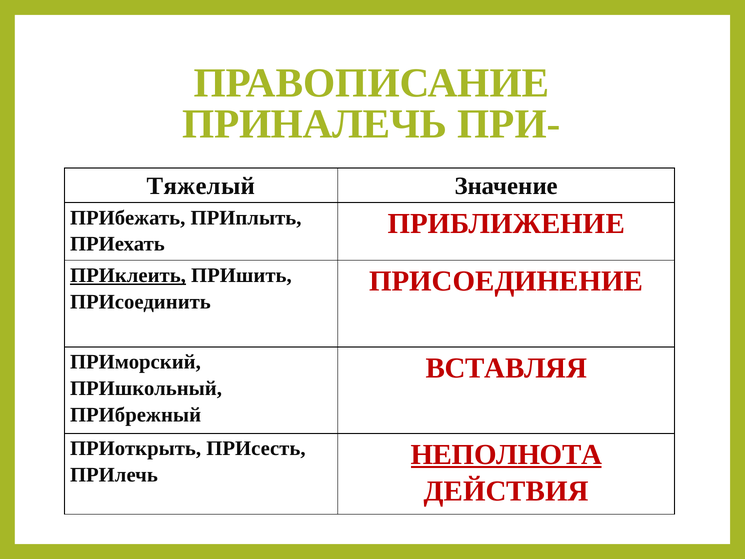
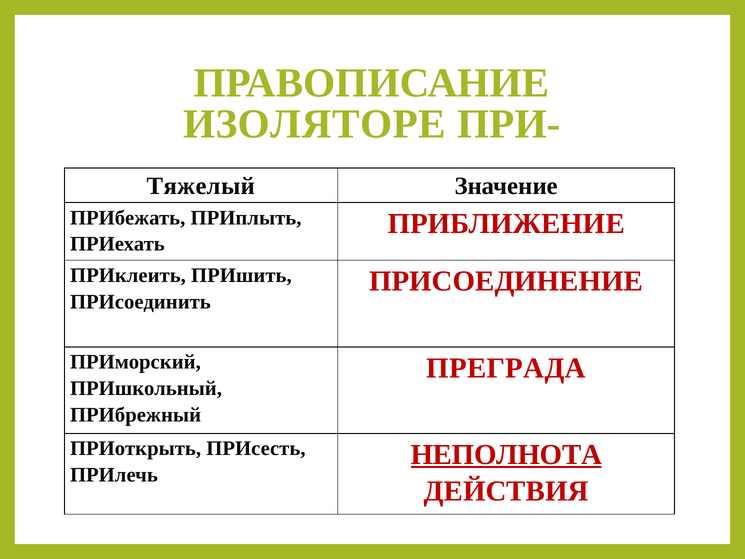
ПРИНАЛЕЧЬ: ПРИНАЛЕЧЬ -> ИЗОЛЯТОРЕ
ПРИклеить underline: present -> none
ВСТАВЛЯЯ: ВСТАВЛЯЯ -> ПРЕГРАДА
